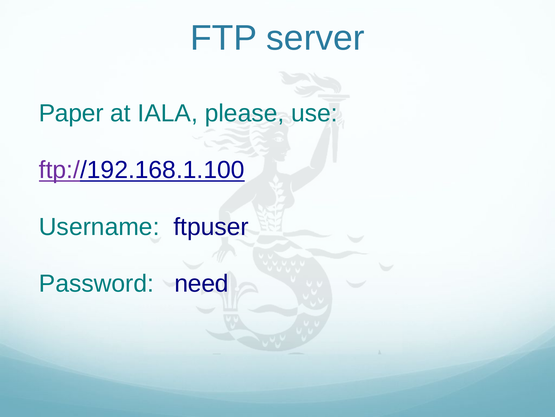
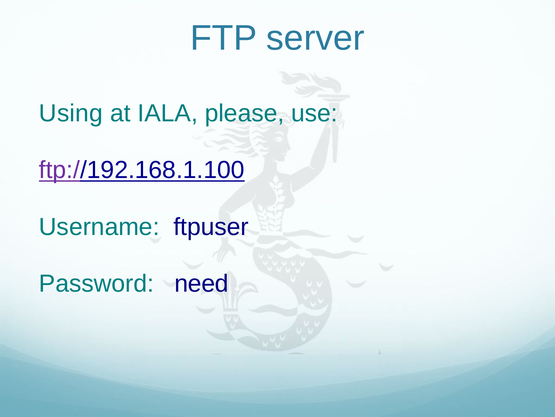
Paper: Paper -> Using
